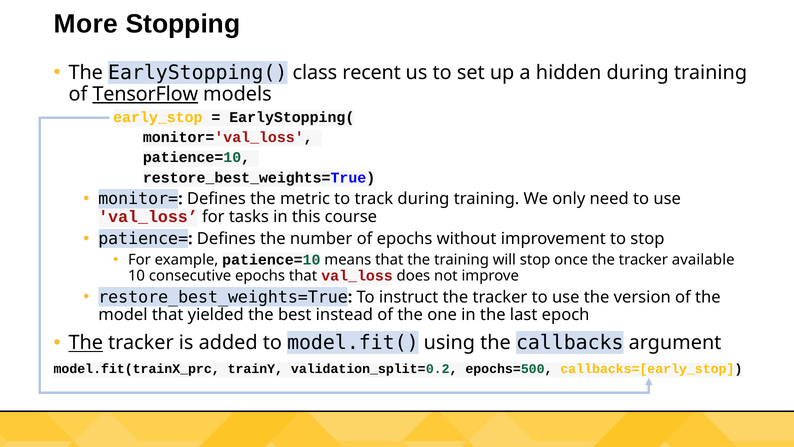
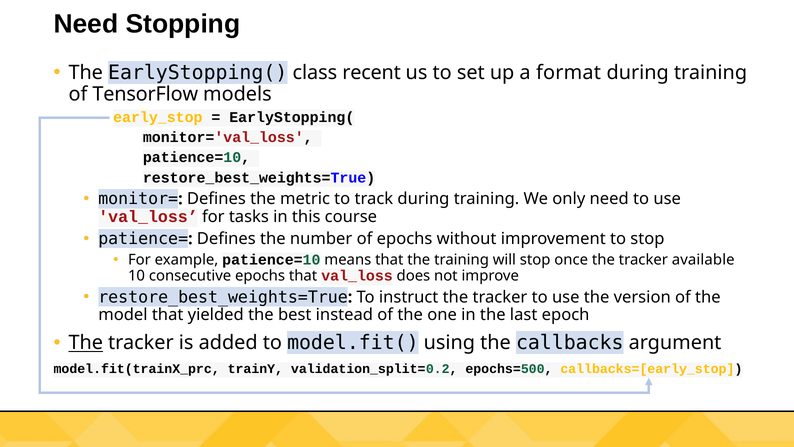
More at (86, 24): More -> Need
hidden: hidden -> format
TensorFlow underline: present -> none
